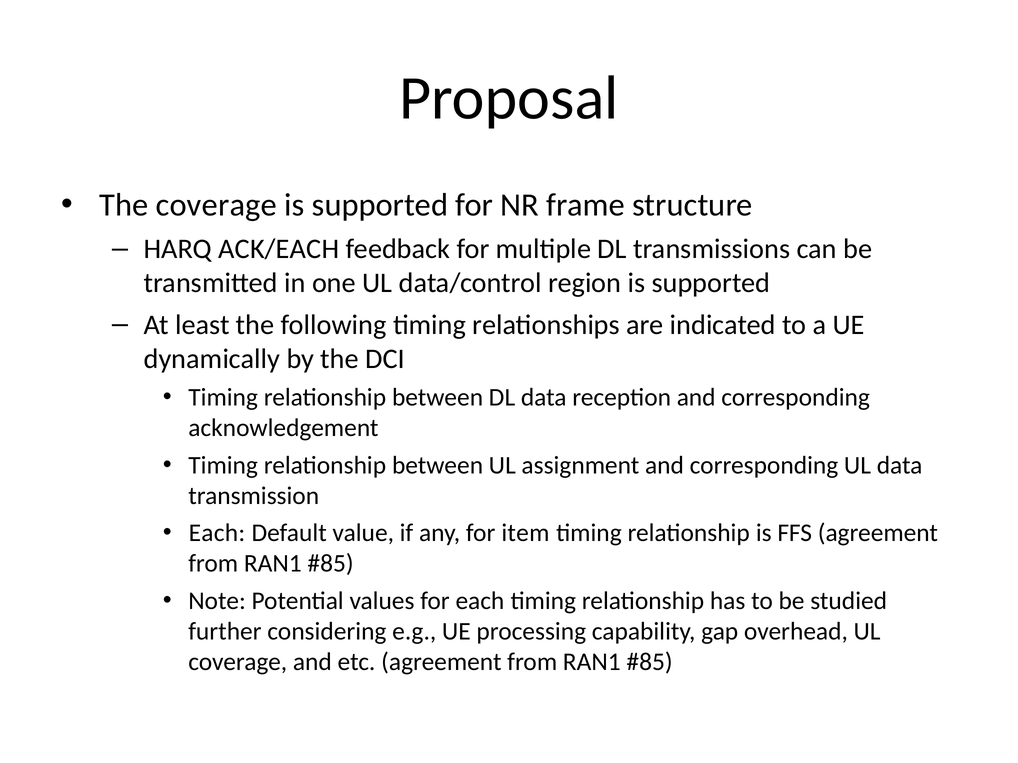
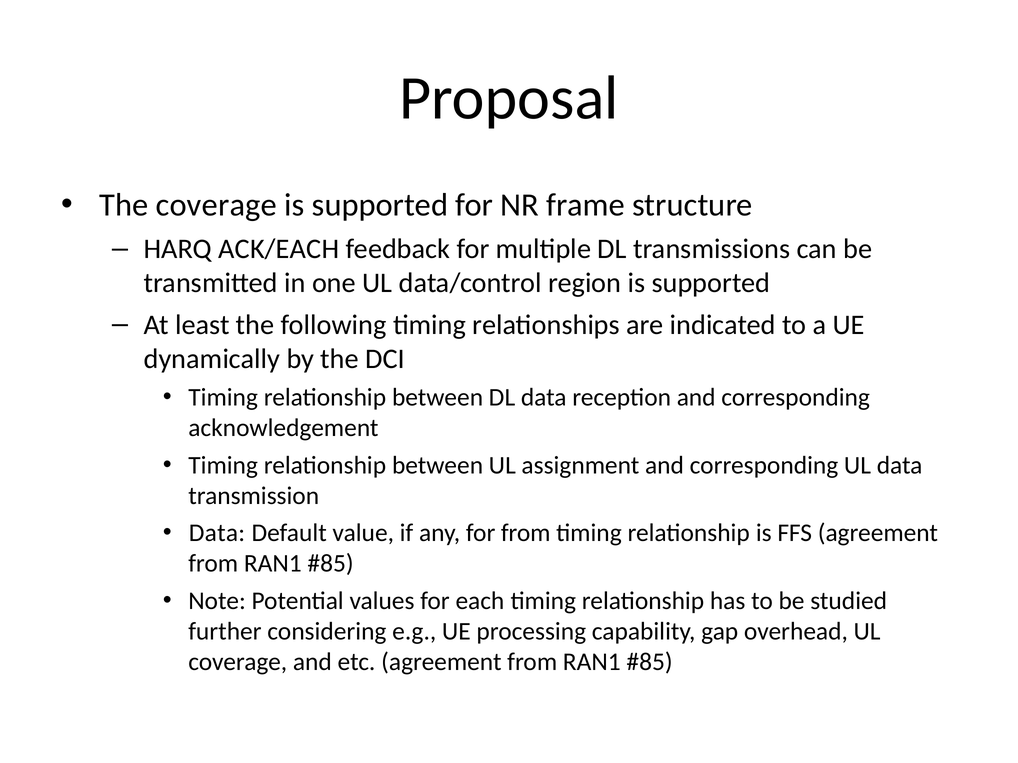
Each at (217, 533): Each -> Data
for item: item -> from
